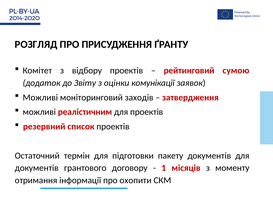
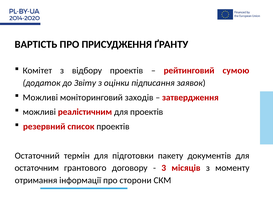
РОЗГЛЯД: РОЗГЛЯД -> ВАРТІСТЬ
комунікації: комунікації -> підписання
документів at (37, 169): документів -> остаточним
1: 1 -> 3
охопити: охопити -> сторони
